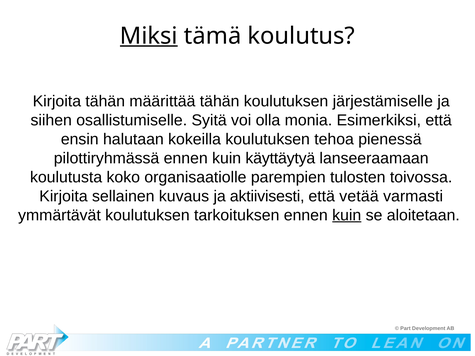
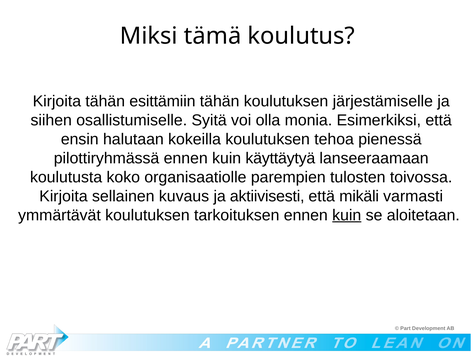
Miksi underline: present -> none
määrittää: määrittää -> esittämiin
vetää: vetää -> mikäli
